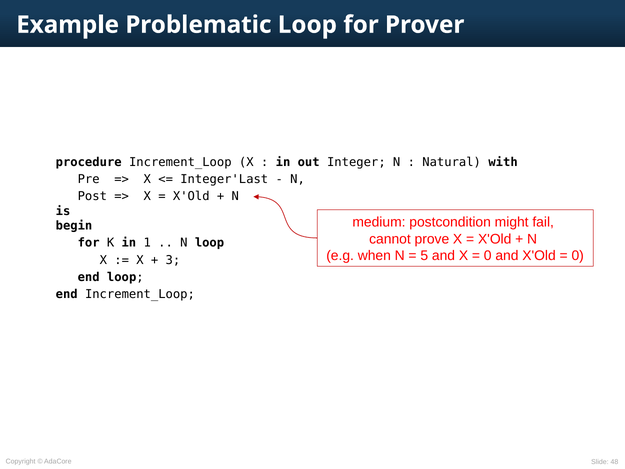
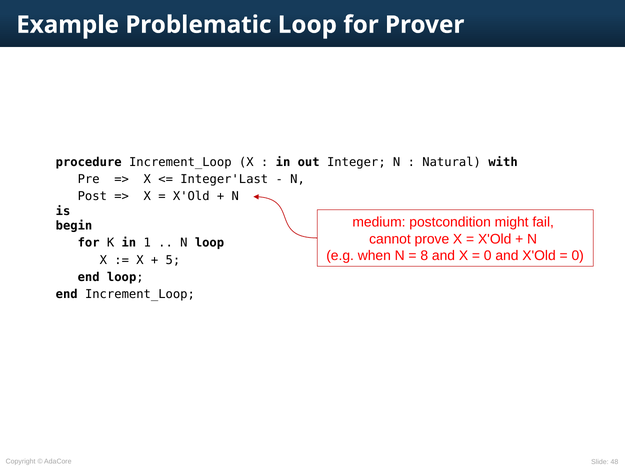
5: 5 -> 8
3: 3 -> 5
